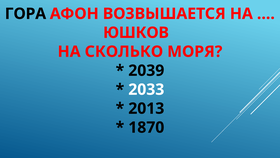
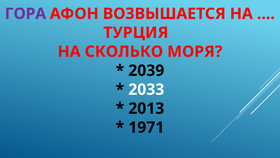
ГОРА colour: black -> purple
ЮШКОВ: ЮШКОВ -> ТУРЦИЯ
1870: 1870 -> 1971
